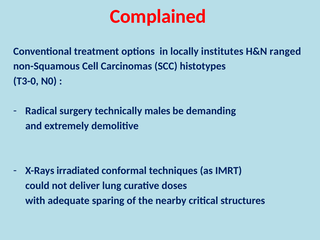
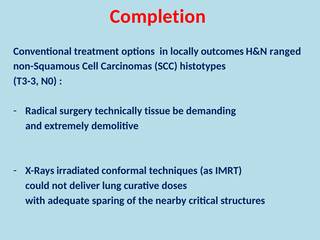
Complained: Complained -> Completion
institutes: institutes -> outcomes
T3-0: T3-0 -> T3-3
males: males -> tissue
